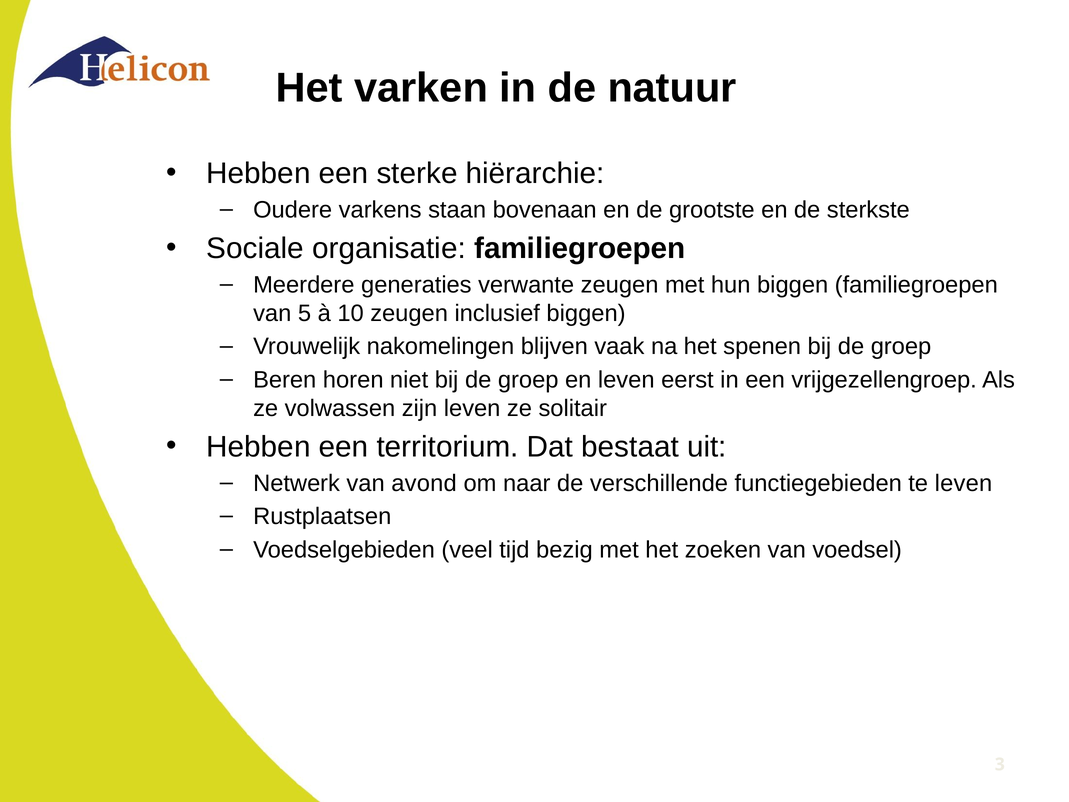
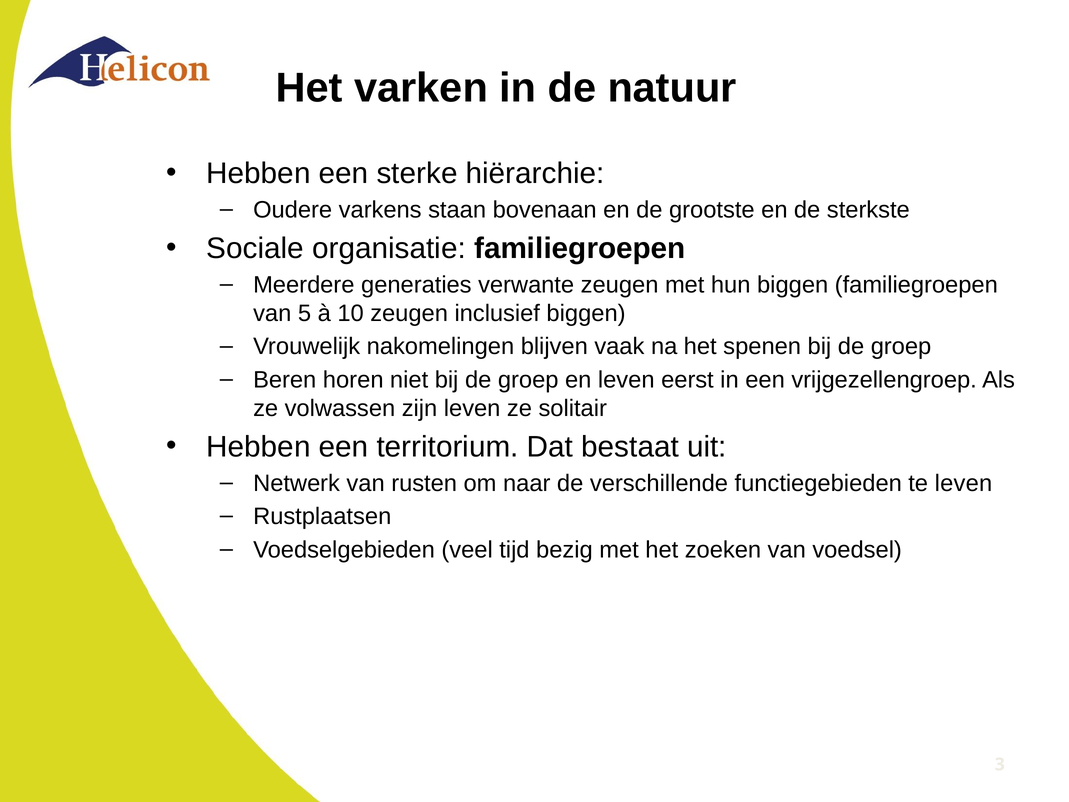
avond: avond -> rusten
